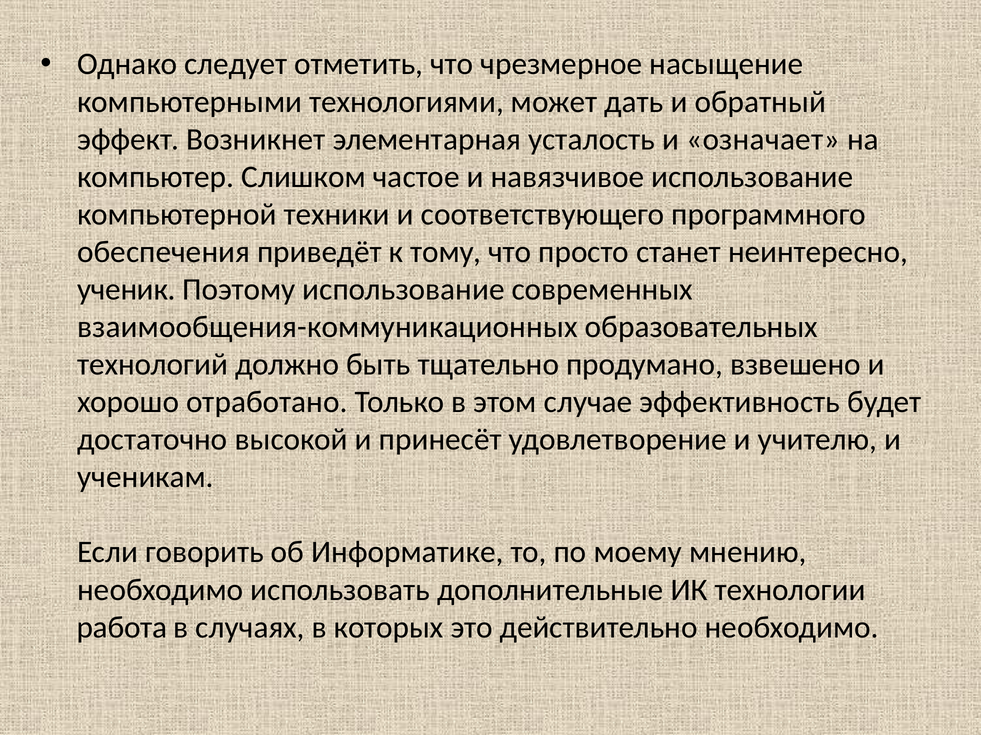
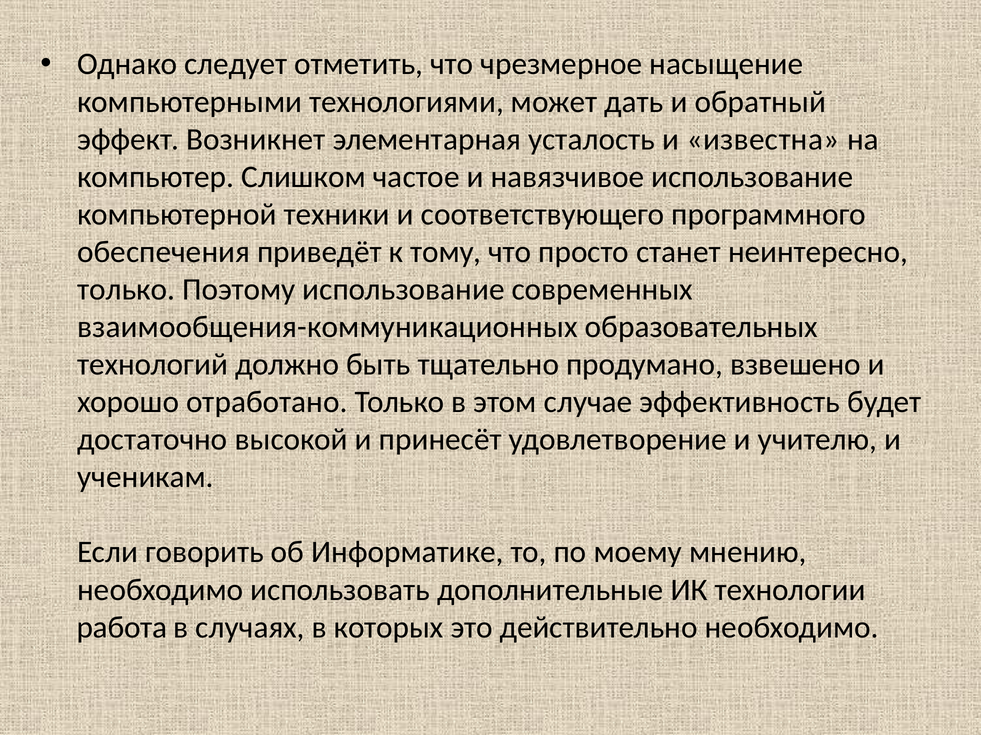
означает: означает -> известна
ученик at (126, 290): ученик -> только
